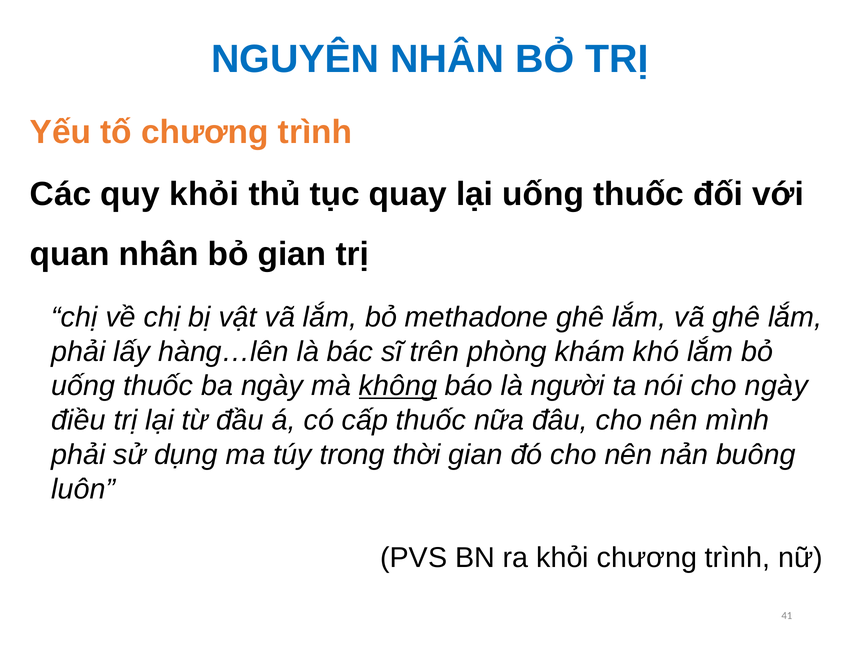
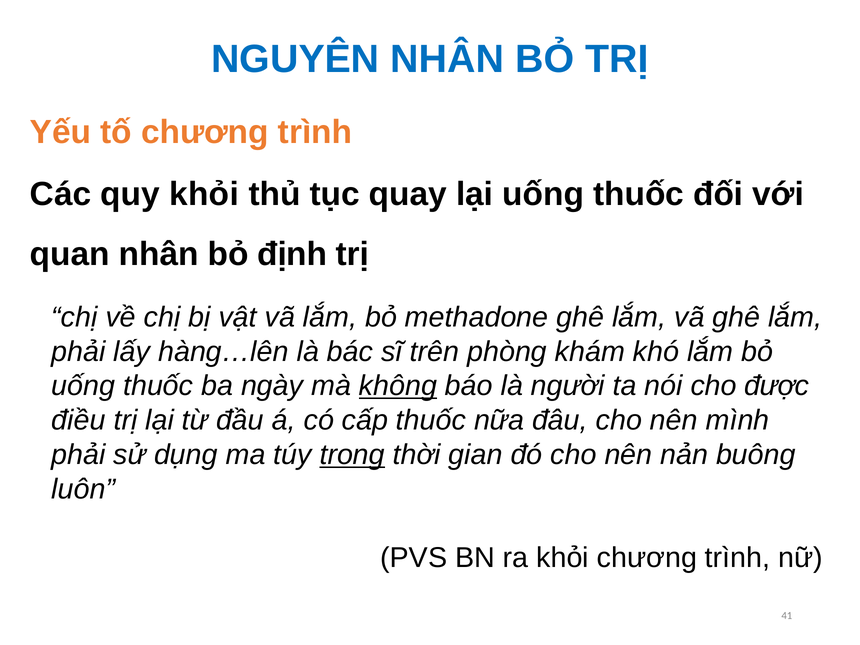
bỏ gian: gian -> định
cho ngày: ngày -> được
trong underline: none -> present
